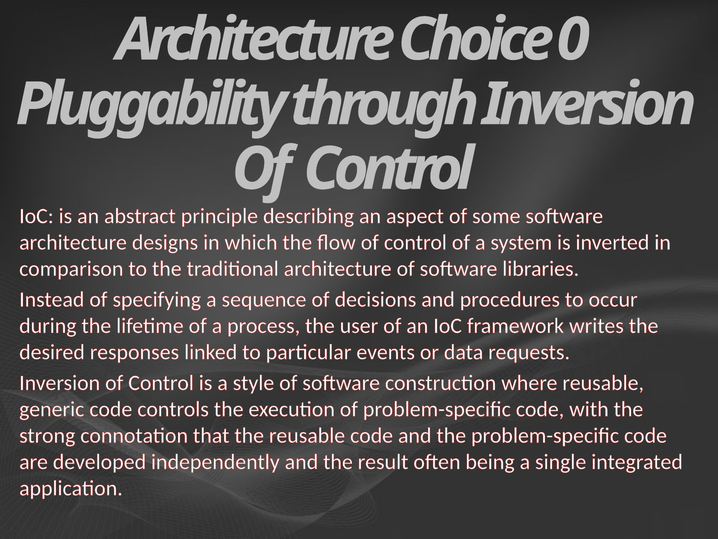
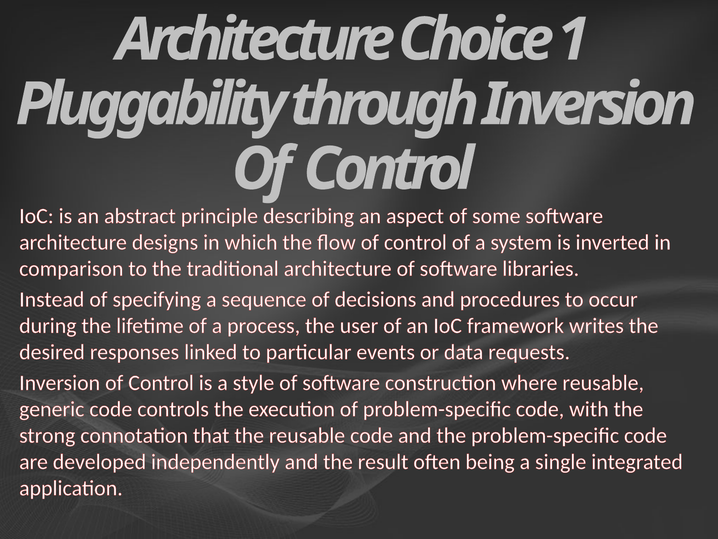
0: 0 -> 1
